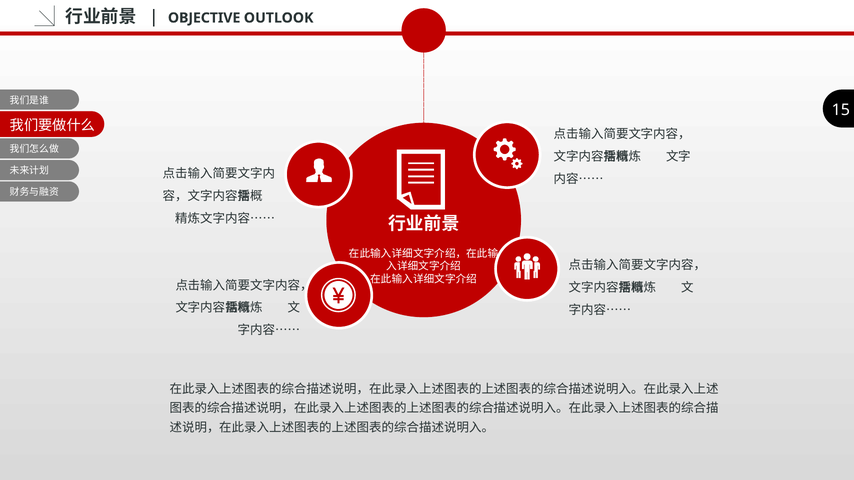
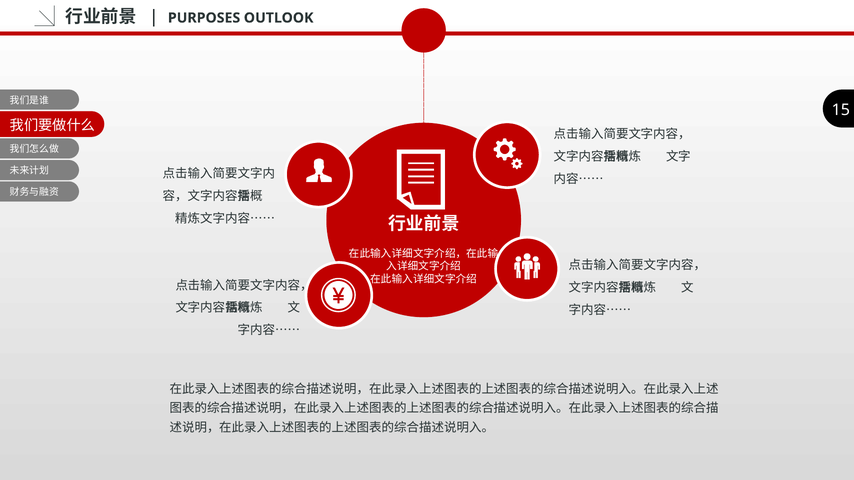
OBJECTIVE: OBJECTIVE -> PURPOSES
